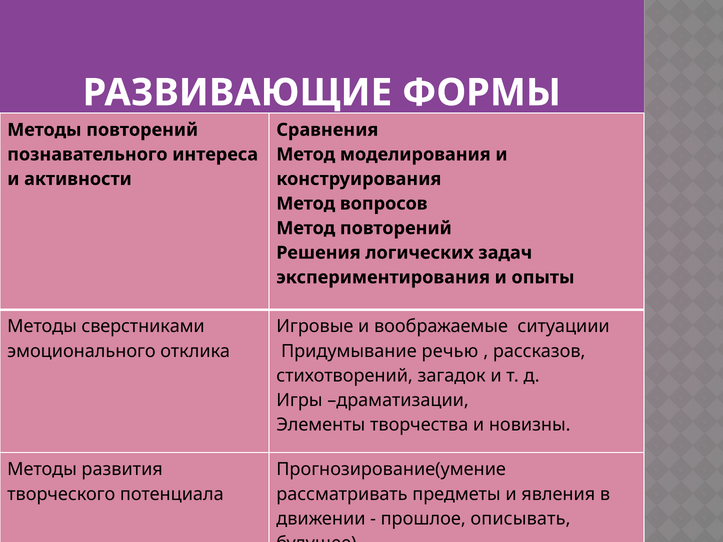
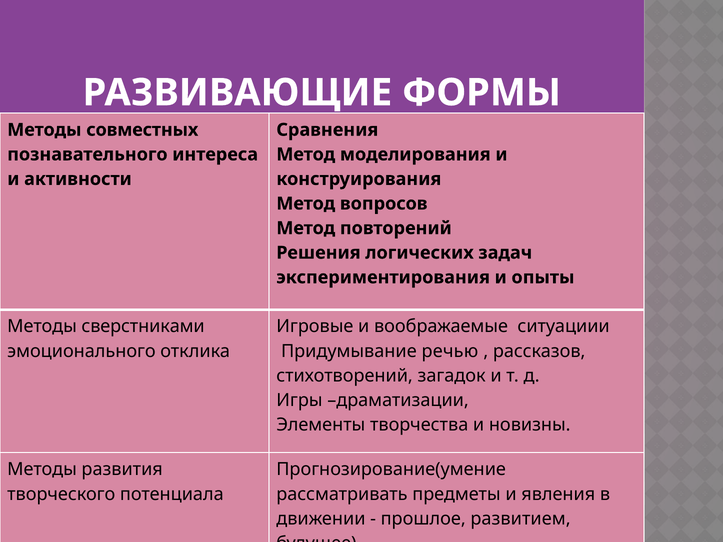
Методы повторений: повторений -> совместных
описывать: описывать -> развитием
